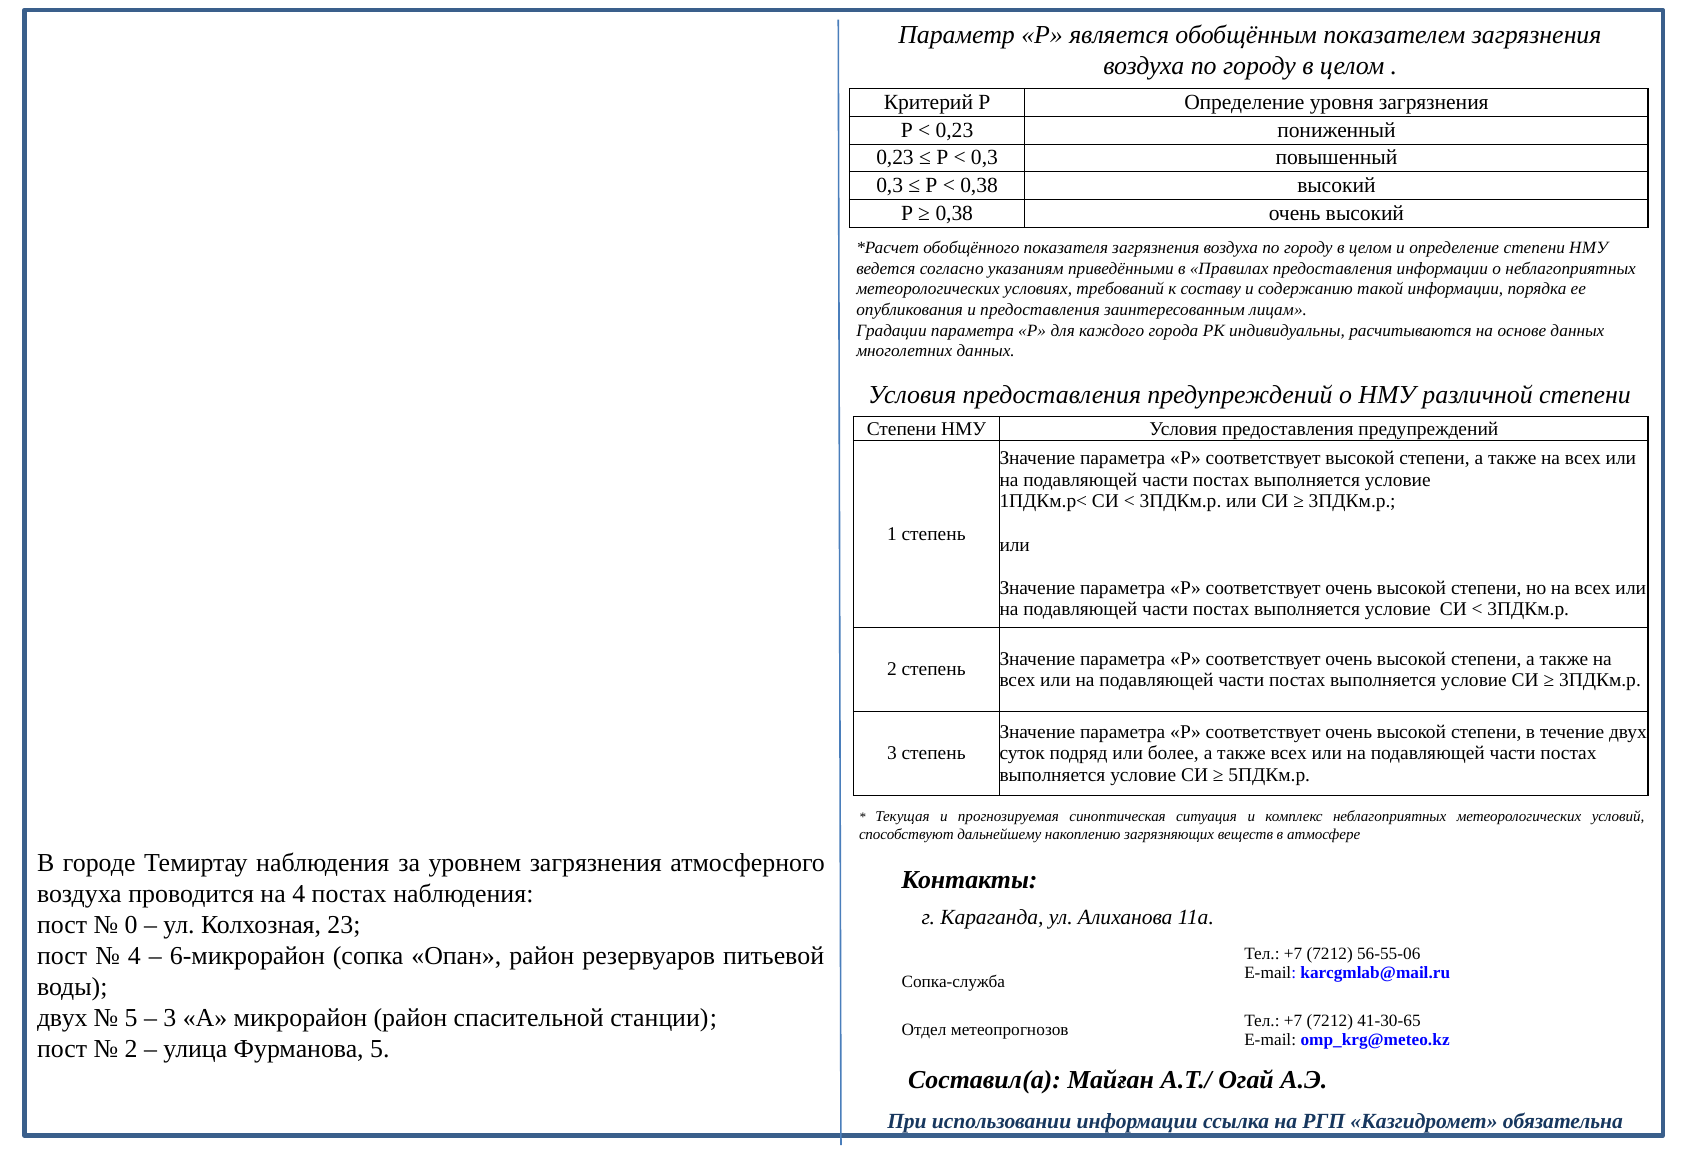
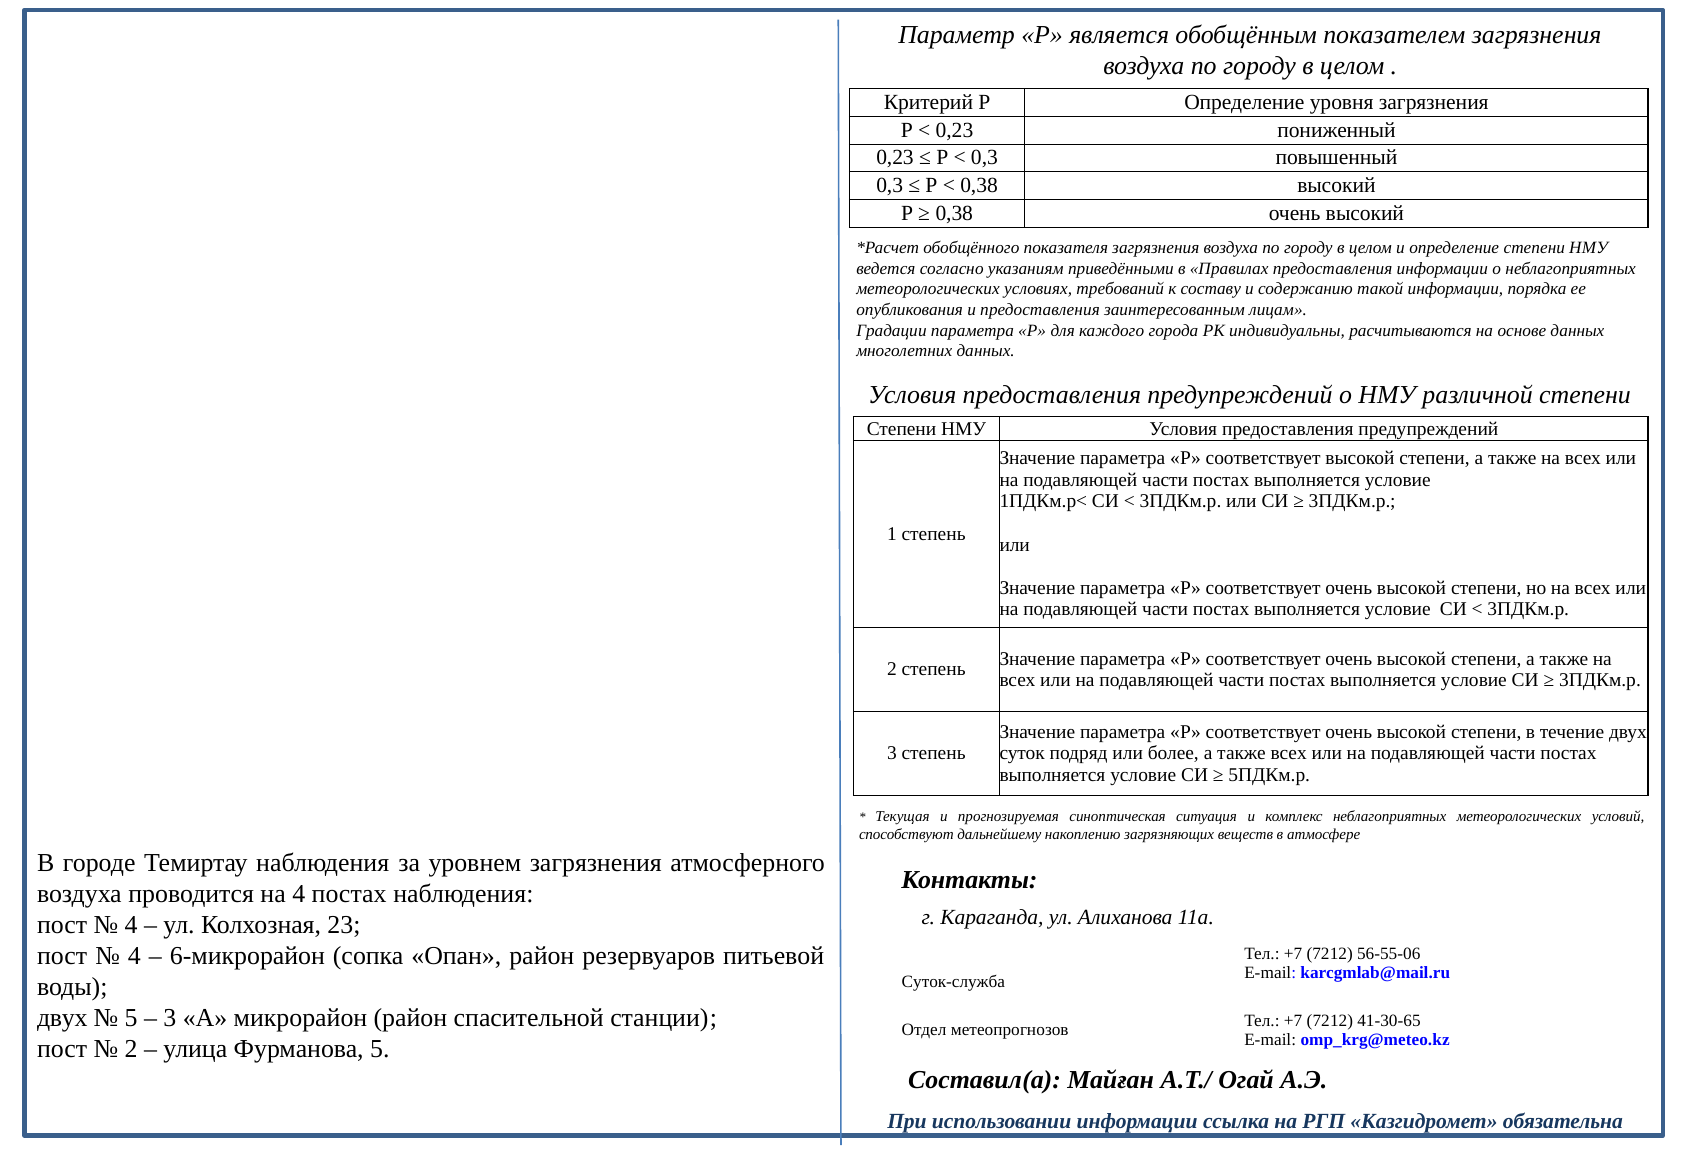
0 at (131, 925): 0 -> 4
Сопка-служба: Сопка-служба -> Суток-служба
